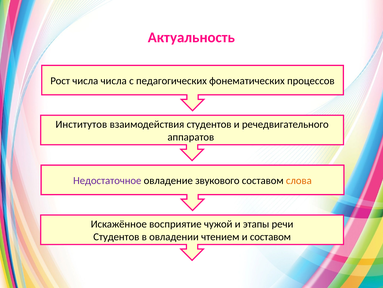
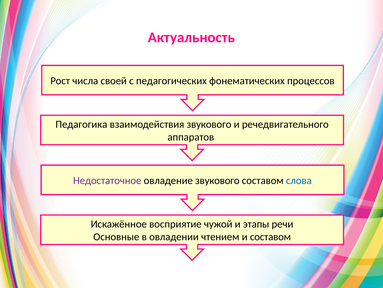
числа числа: числа -> своей
Институтов: Институтов -> Педагогика
взаимодействия студентов: студентов -> звукового
слова colour: orange -> blue
Студентов at (116, 236): Студентов -> Основные
